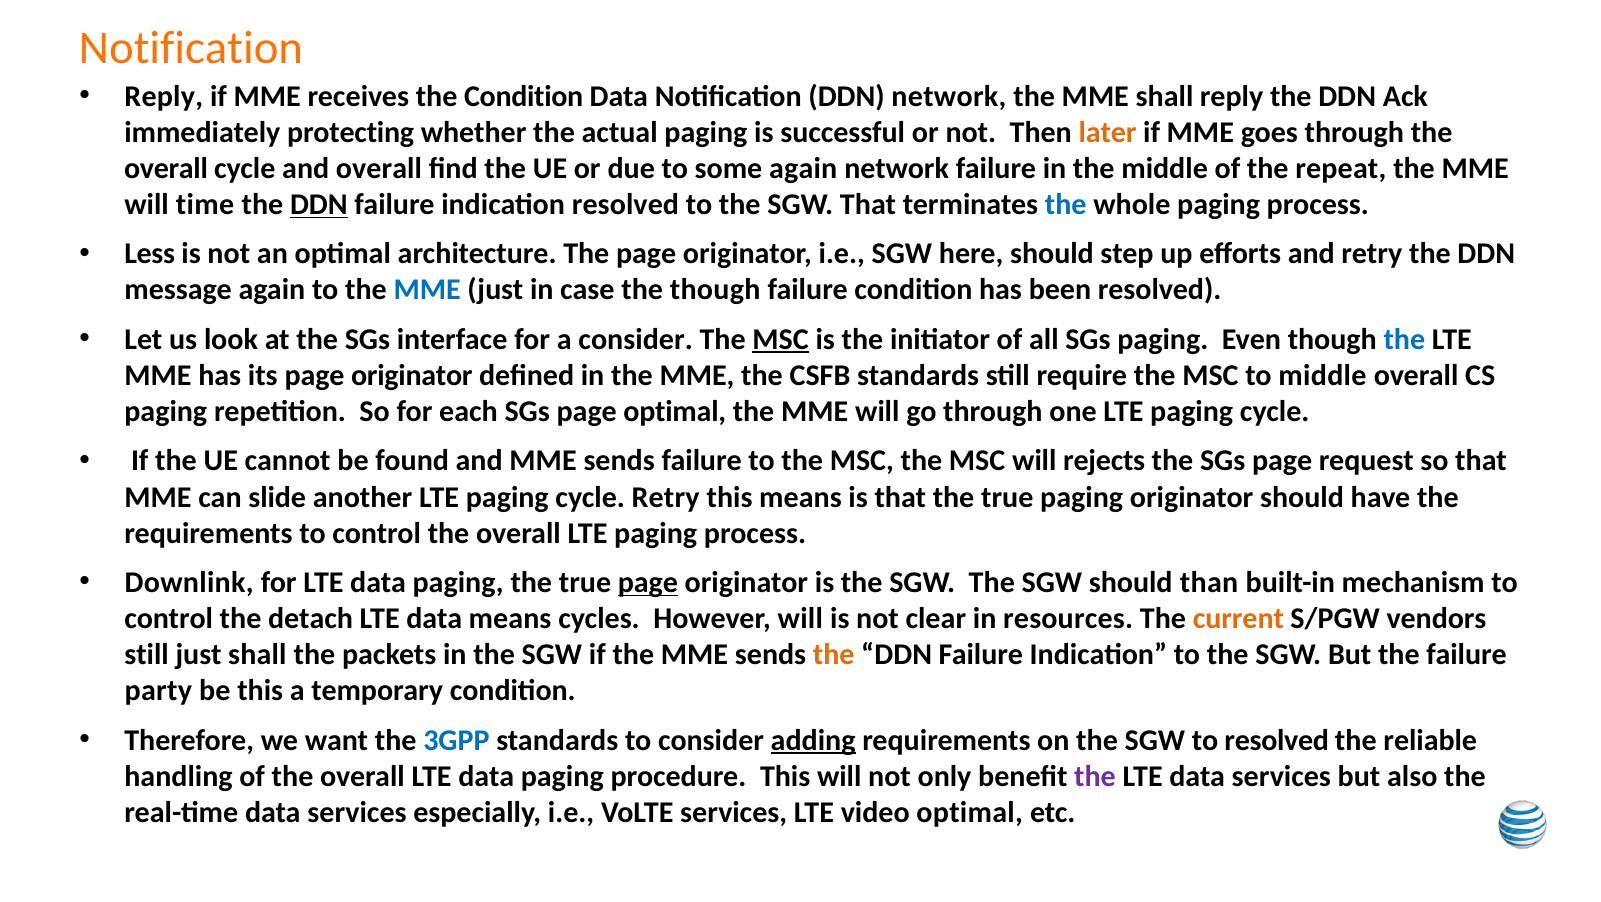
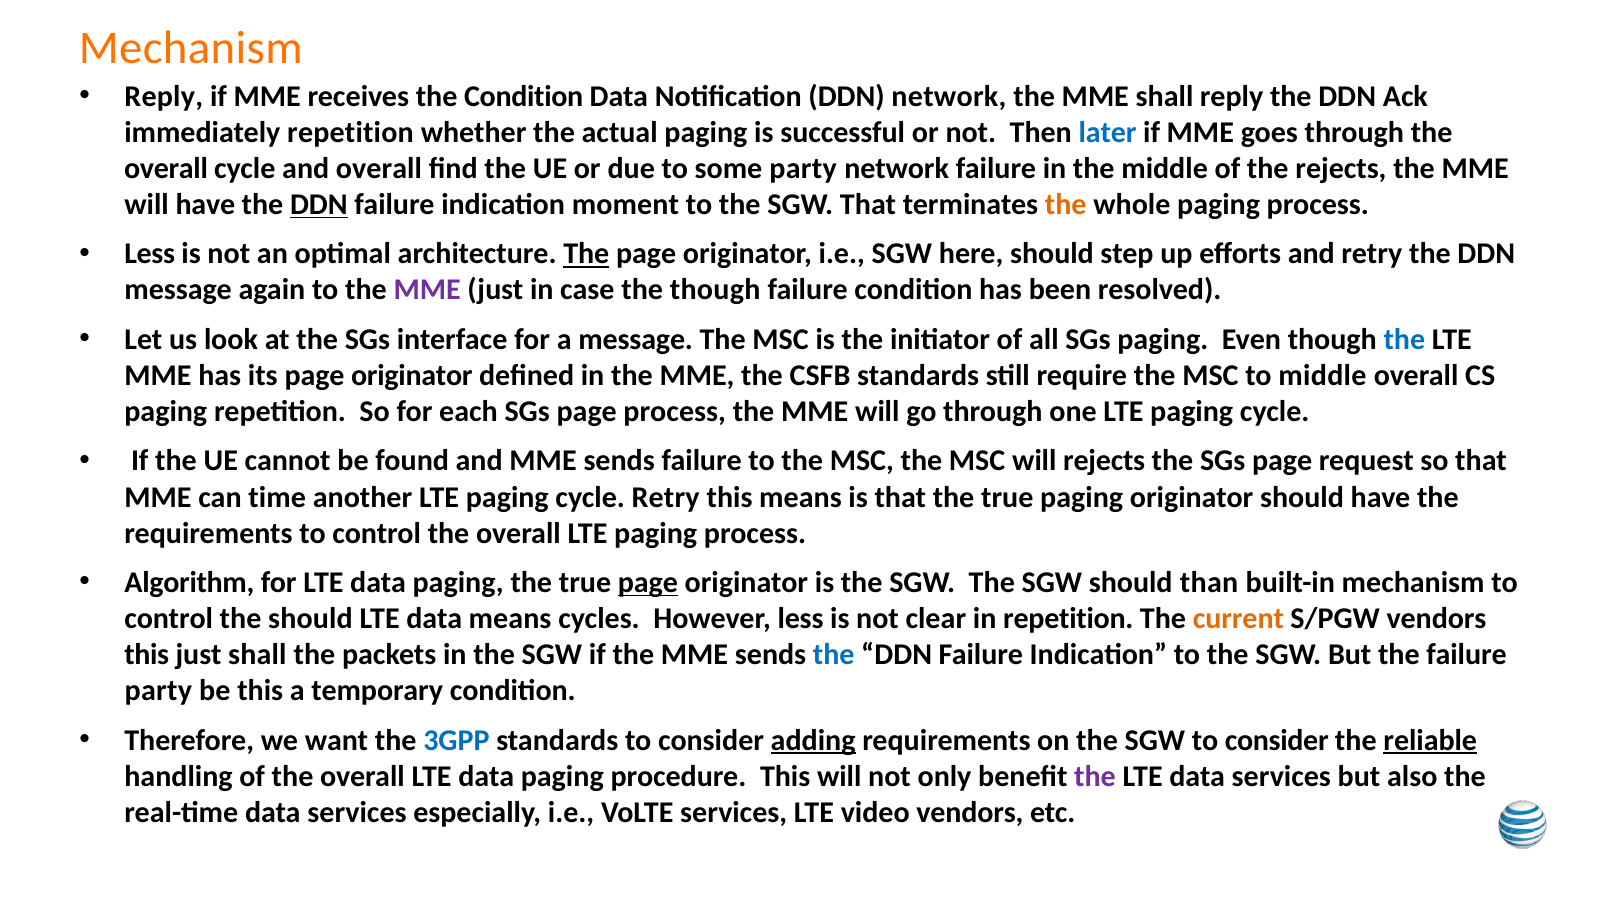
Notification at (191, 48): Notification -> Mechanism
immediately protecting: protecting -> repetition
later colour: orange -> blue
some again: again -> party
the repeat: repeat -> rejects
will time: time -> have
indication resolved: resolved -> moment
the at (1066, 204) colour: blue -> orange
The at (586, 254) underline: none -> present
MME at (427, 290) colour: blue -> purple
a consider: consider -> message
MSC at (781, 339) underline: present -> none
page optimal: optimal -> process
slide: slide -> time
Downlink: Downlink -> Algorithm
the detach: detach -> should
However will: will -> less
in resources: resources -> repetition
still at (147, 654): still -> this
the at (834, 654) colour: orange -> blue
SGW to resolved: resolved -> consider
reliable underline: none -> present
video optimal: optimal -> vendors
